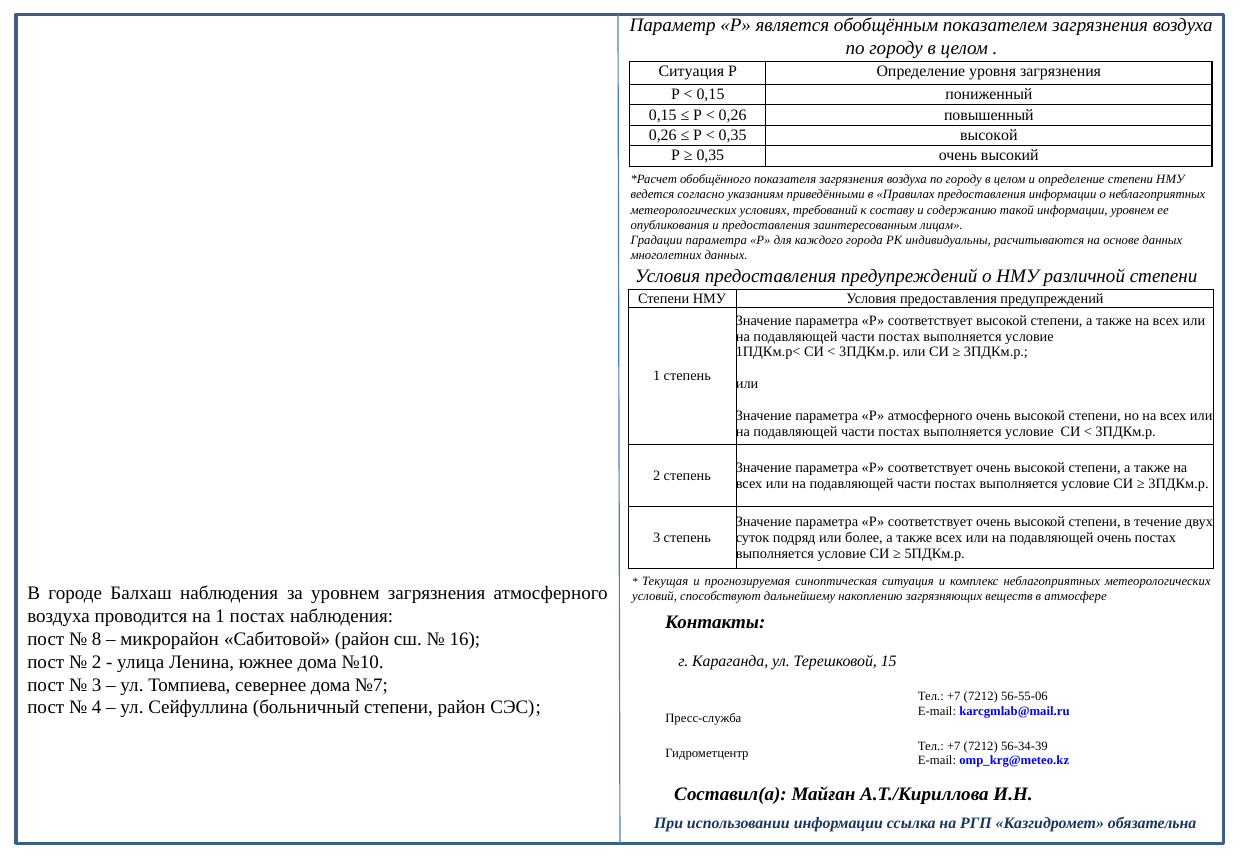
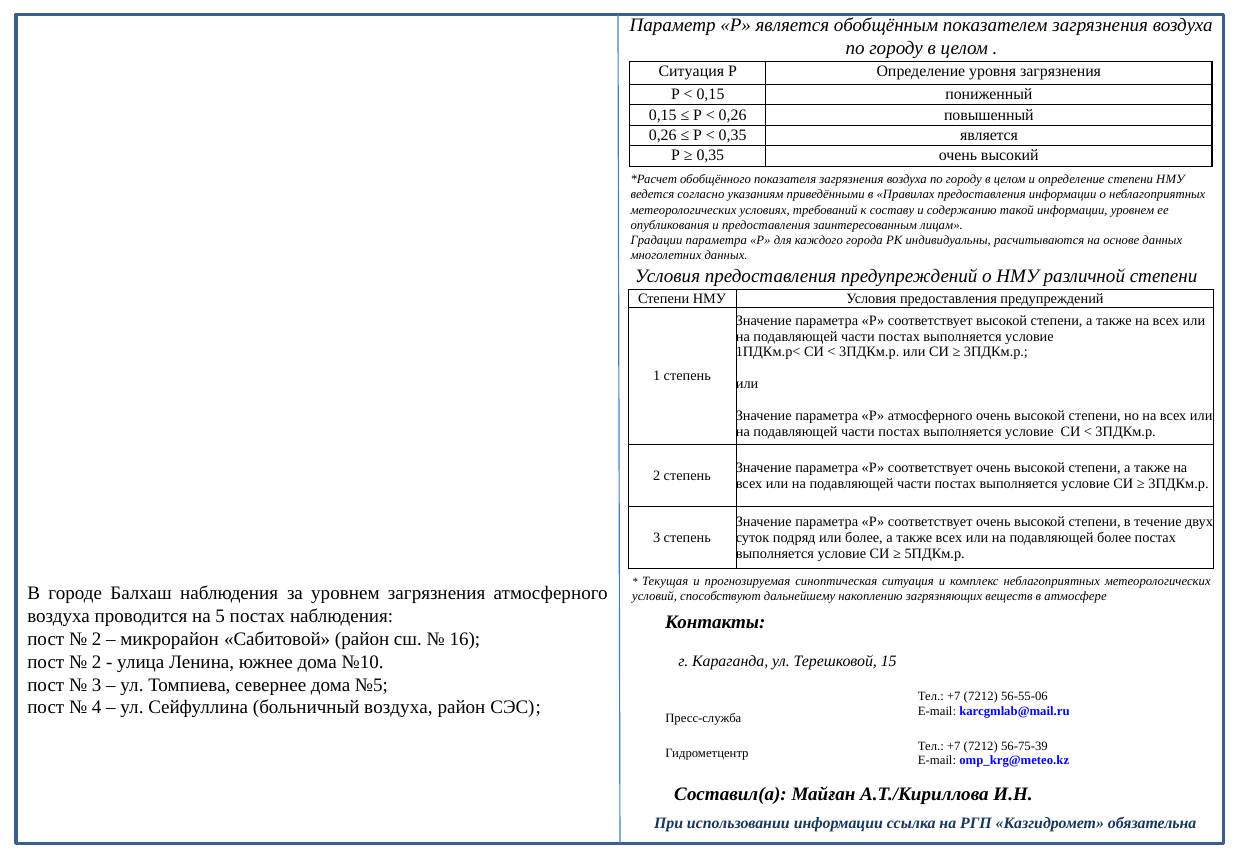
0,35 высокой: высокой -> является
подавляющей очень: очень -> более
на 1: 1 -> 5
8 at (97, 639): 8 -> 2
№7: №7 -> №5
больничный степени: степени -> воздуха
56-34-39: 56-34-39 -> 56-75-39
